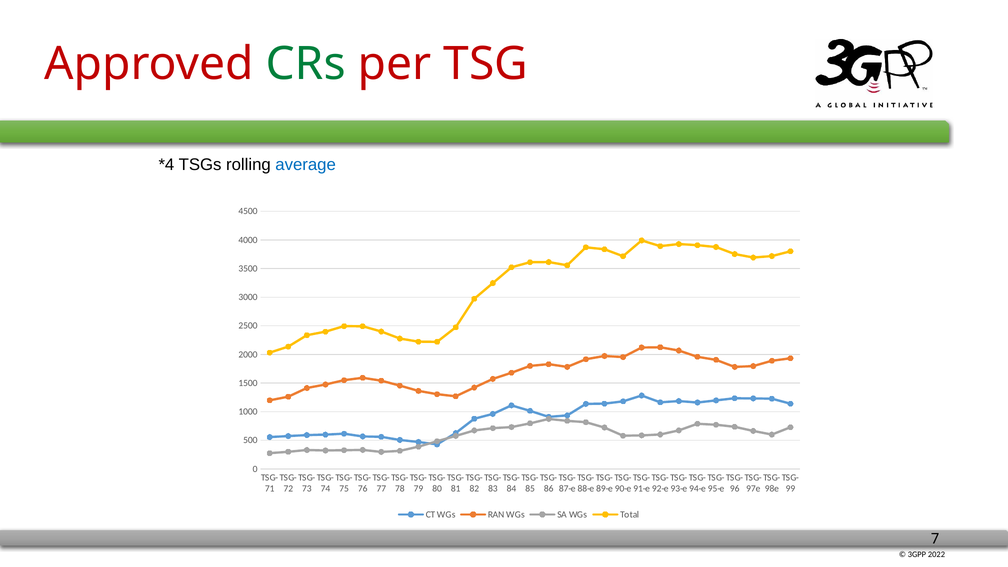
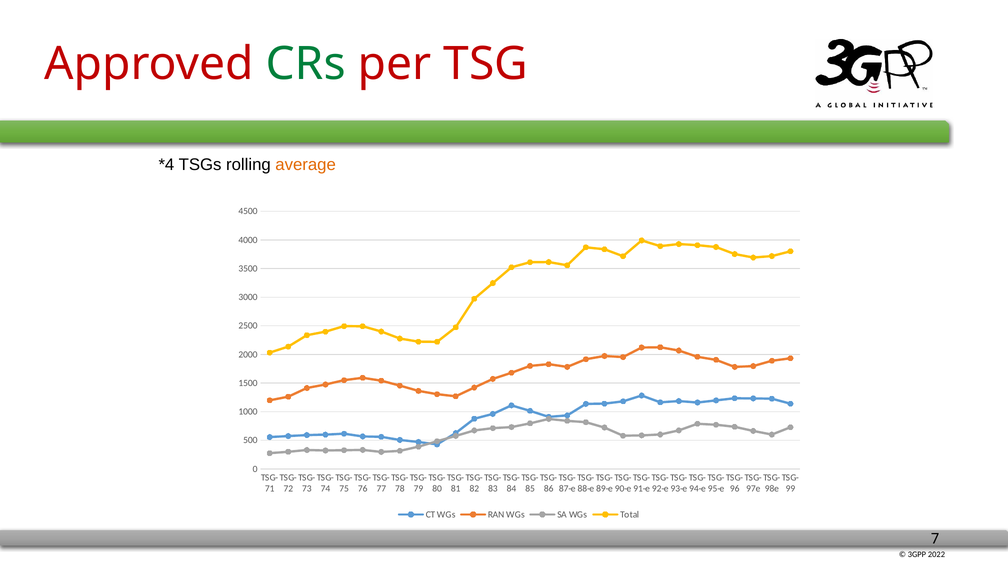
average colour: blue -> orange
